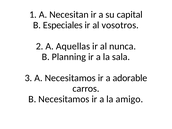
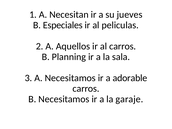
capital: capital -> jueves
vosotros: vosotros -> peliculas
Aquellas: Aquellas -> Aquellos
al nunca: nunca -> carros
amigo: amigo -> garaje
